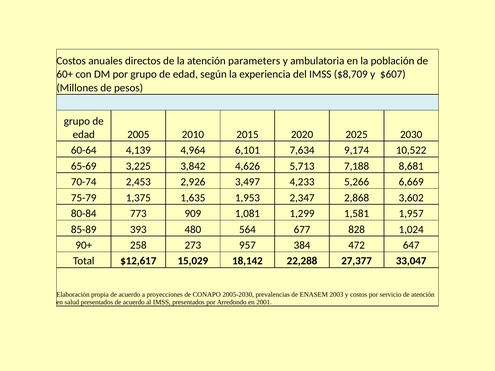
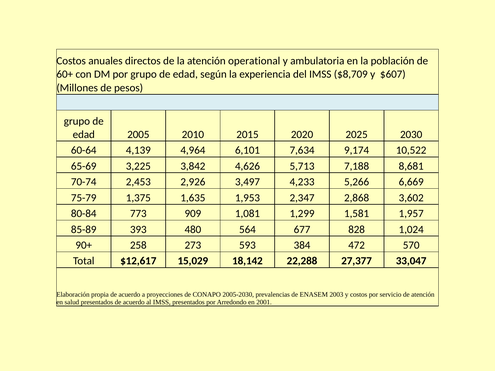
parameters: parameters -> operational
957: 957 -> 593
647: 647 -> 570
